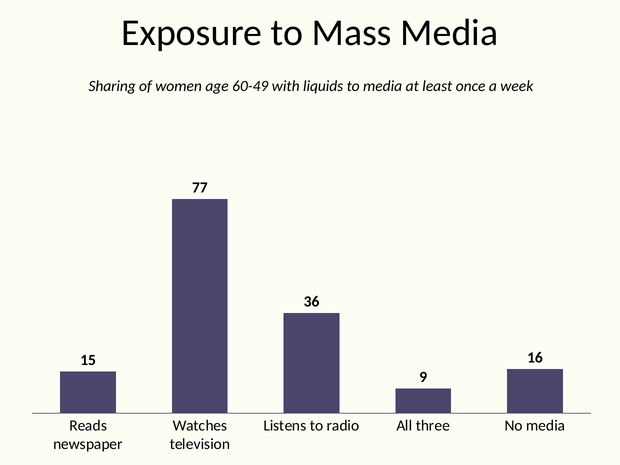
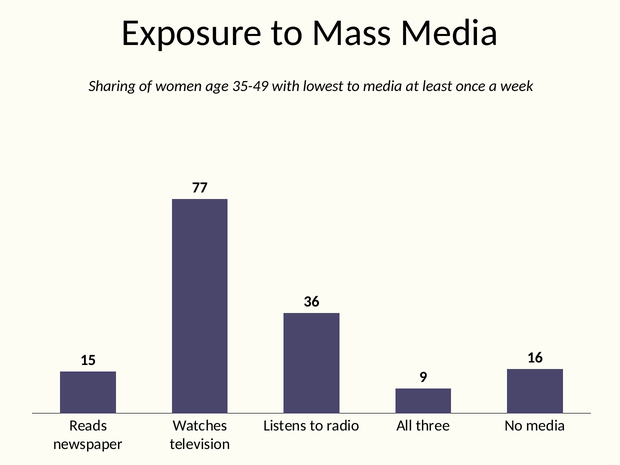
60-49: 60-49 -> 35-49
liquids: liquids -> lowest
